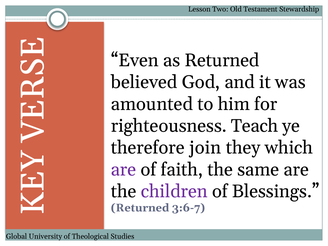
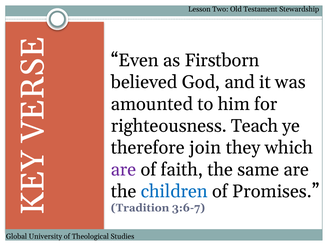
as Returned: Returned -> Firstborn
children colour: purple -> blue
Blessings: Blessings -> Promises
Returned at (140, 208): Returned -> Tradition
